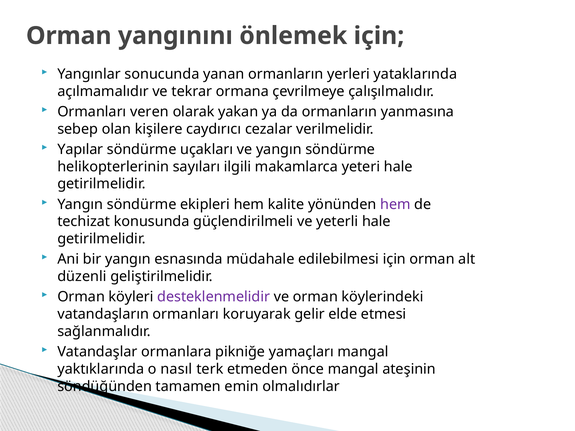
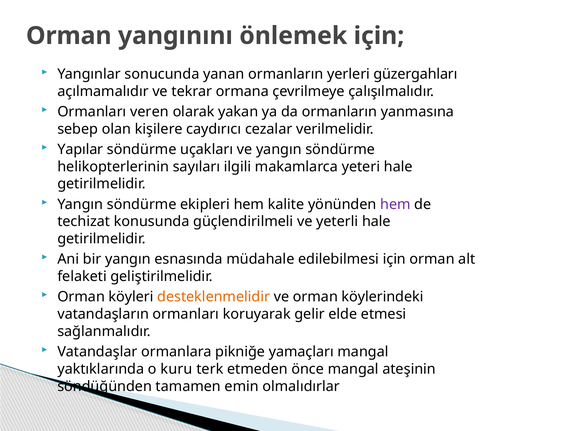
yataklarında: yataklarında -> güzergahları
düzenli: düzenli -> felaketi
desteklenmelidir colour: purple -> orange
nasıl: nasıl -> kuru
